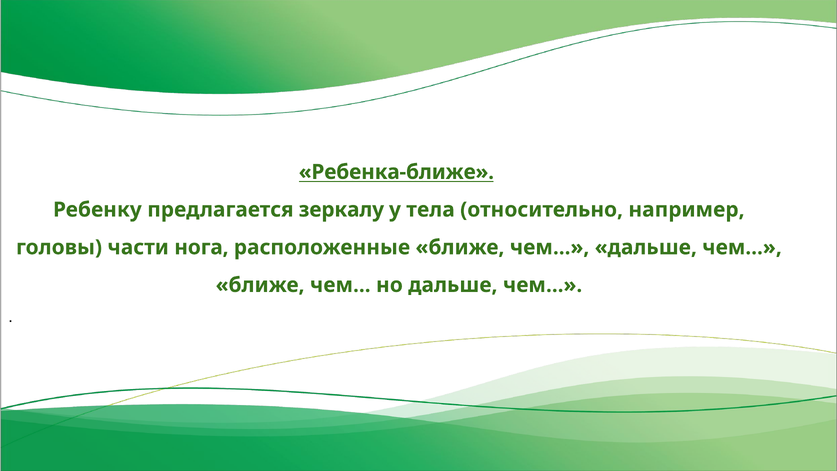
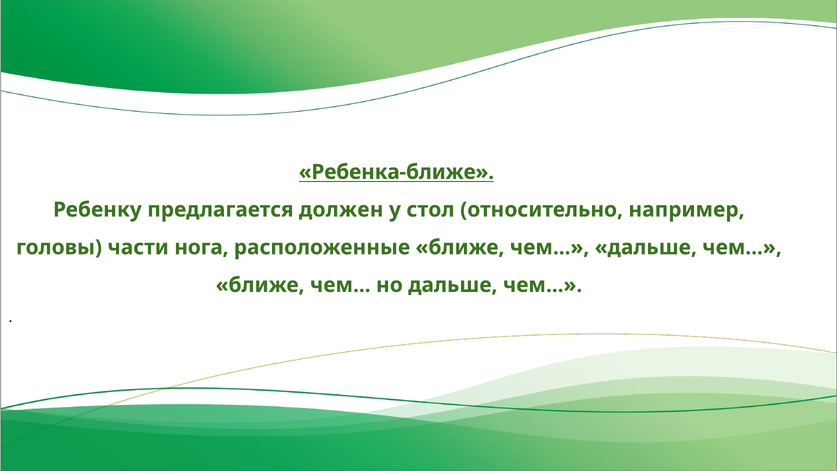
зеркалу: зеркалу -> должен
тела: тела -> стол
